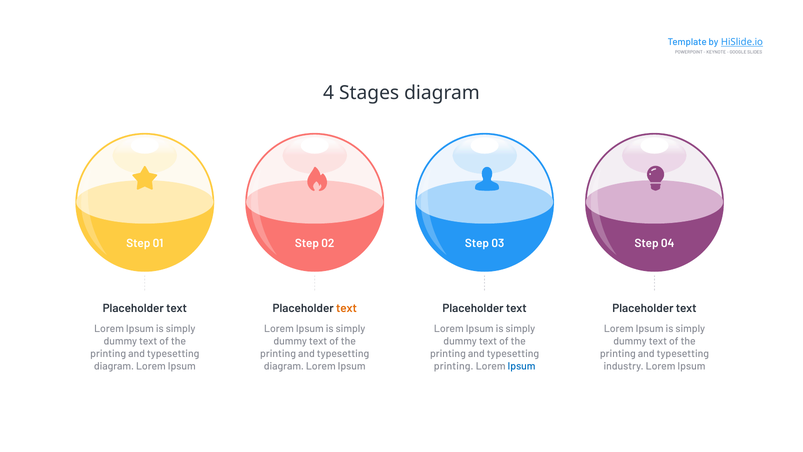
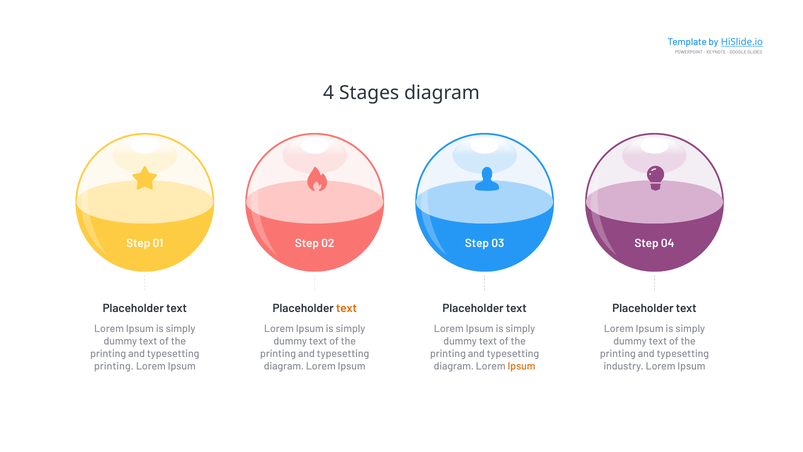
diagram at (114, 366): diagram -> printing
printing at (454, 366): printing -> diagram
Ipsum at (522, 366) colour: blue -> orange
